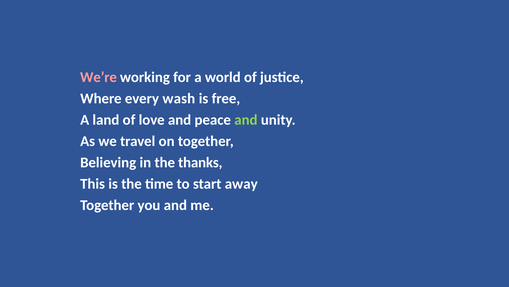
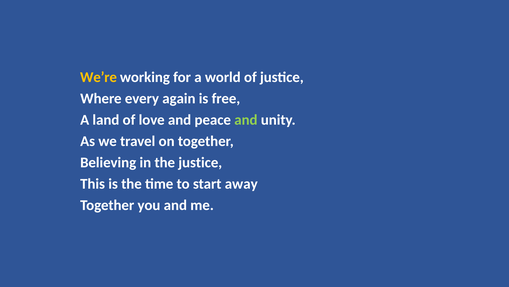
We’re colour: pink -> yellow
wash: wash -> again
the thanks: thanks -> justice
